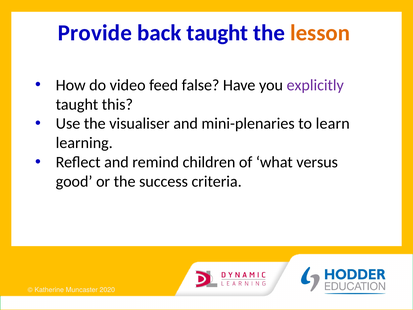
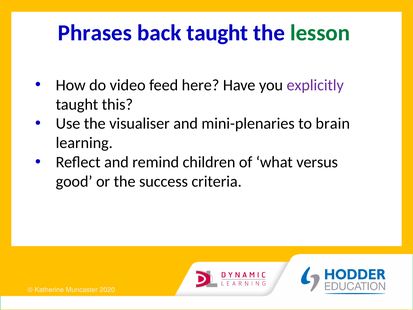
Provide: Provide -> Phrases
lesson colour: orange -> green
false: false -> here
learn: learn -> brain
